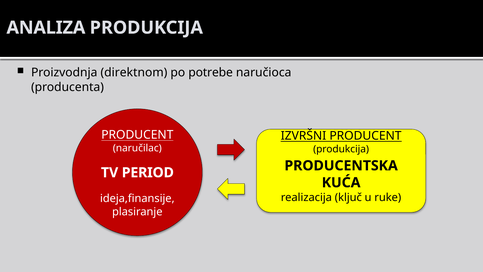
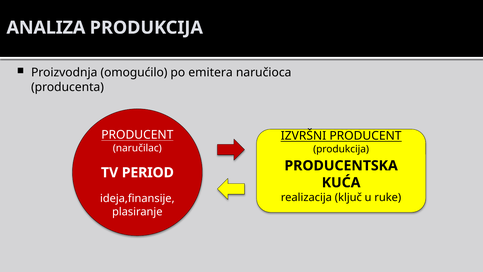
direktnom: direktnom -> omogućilo
potrebe: potrebe -> emitera
